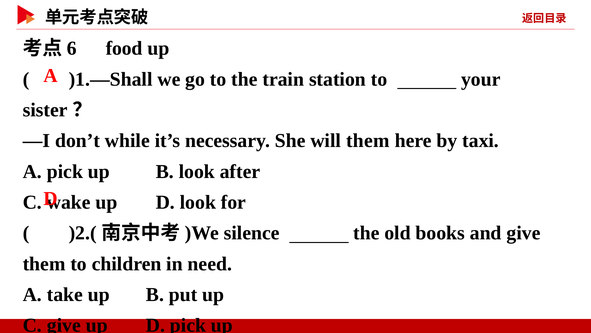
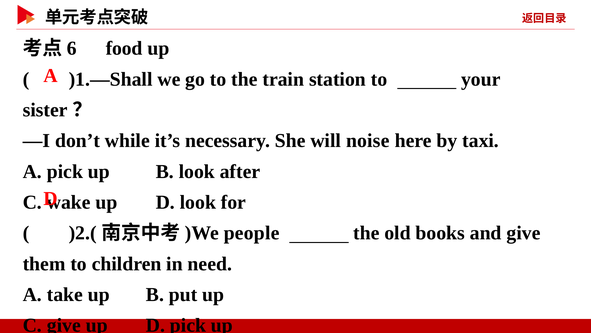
will them: them -> noise
silence: silence -> people
